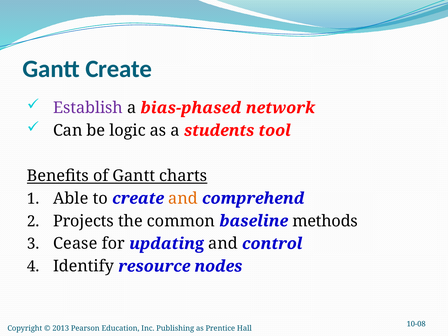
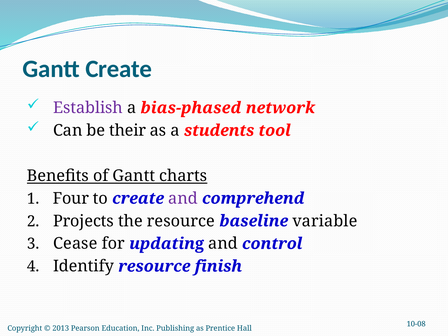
logic: logic -> their
Able: Able -> Four
and at (183, 198) colour: orange -> purple
the common: common -> resource
methods: methods -> variable
nodes: nodes -> finish
